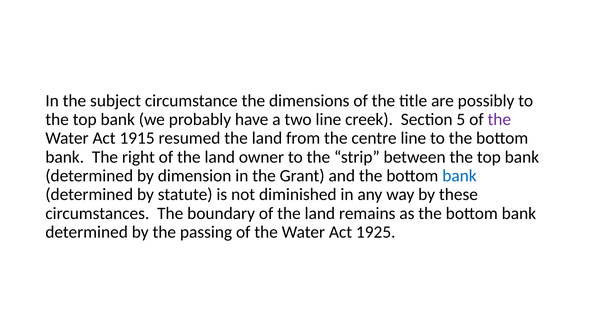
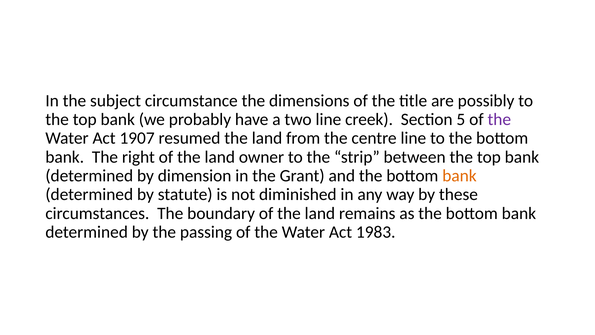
1915: 1915 -> 1907
bank at (459, 176) colour: blue -> orange
1925: 1925 -> 1983
